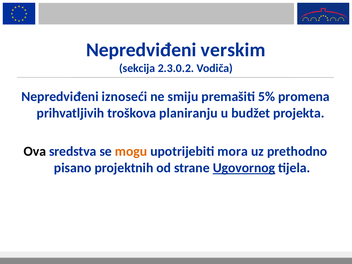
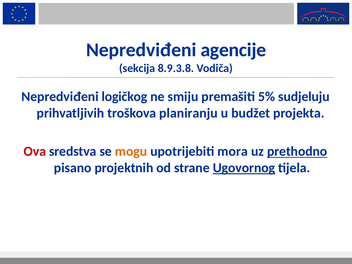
verskim: verskim -> agencije
2.3.0.2: 2.3.0.2 -> 8.9.3.8
iznoseći: iznoseći -> logičkog
promena: promena -> sudjeluju
Ova colour: black -> red
prethodno underline: none -> present
